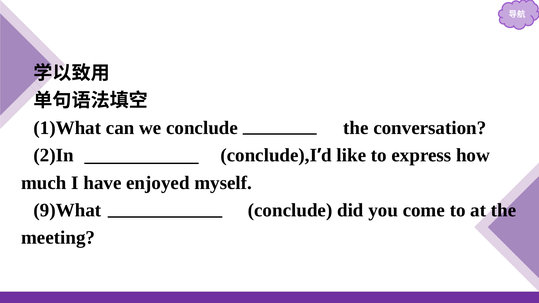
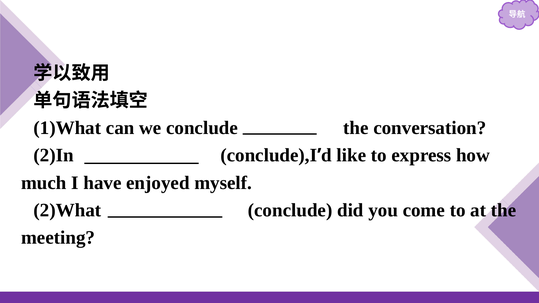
9)What: 9)What -> 2)What
